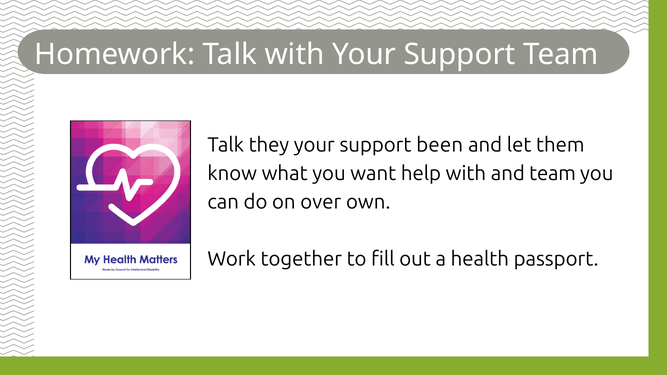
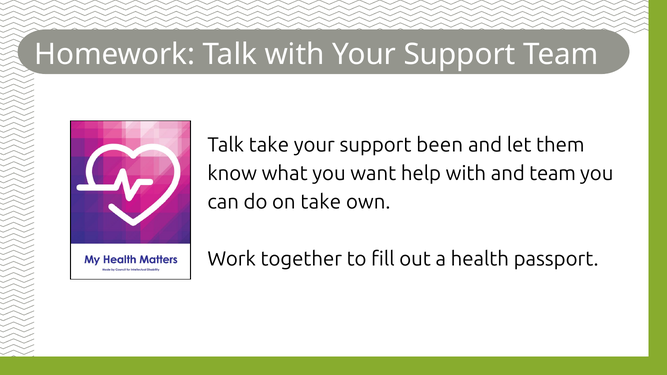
Talk they: they -> take
on over: over -> take
